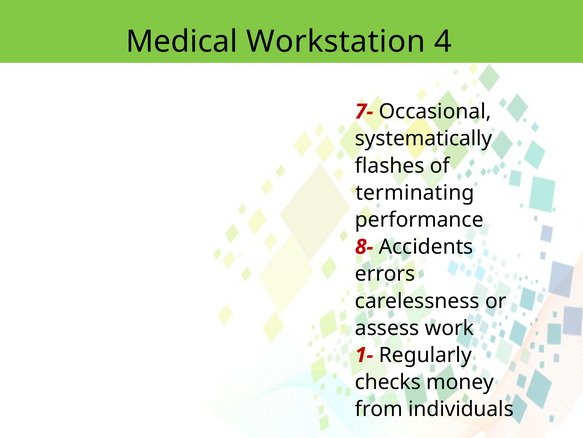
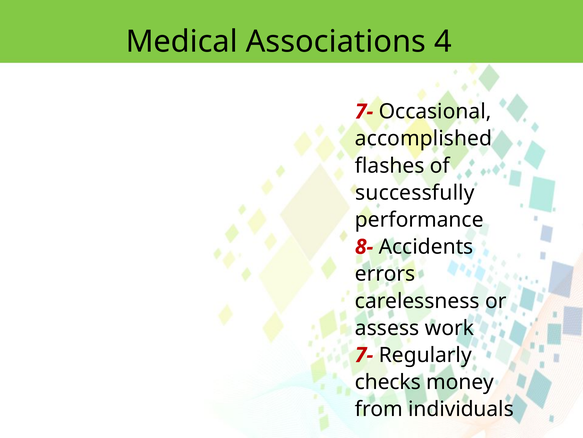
Workstation: Workstation -> Associations
systematically: systematically -> accomplished
terminating: terminating -> successfully
1- at (364, 355): 1- -> 7-
